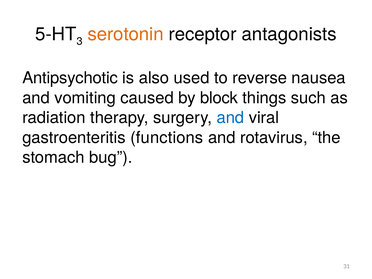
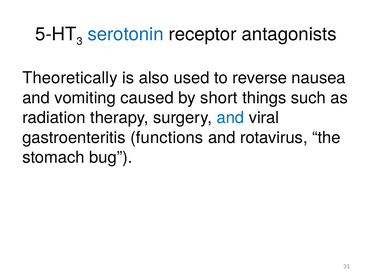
serotonin colour: orange -> blue
Antipsychotic: Antipsychotic -> Theoretically
block: block -> short
